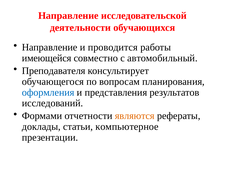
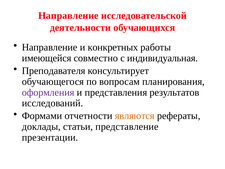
проводится: проводится -> конкретных
автомобильный: автомобильный -> индивидуальная
оформления colour: blue -> purple
компьютерное: компьютерное -> представление
